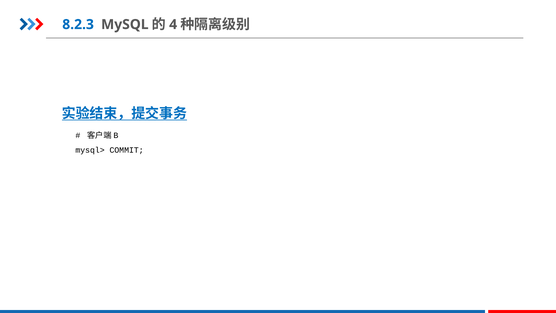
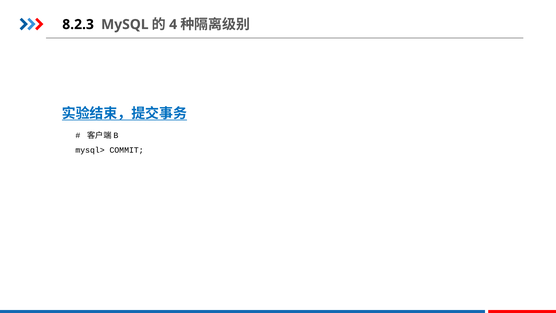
8.2.3 colour: blue -> black
